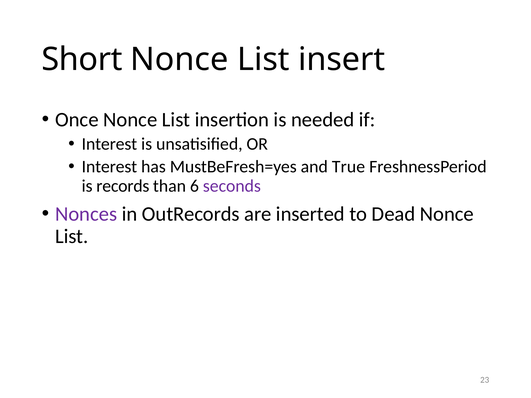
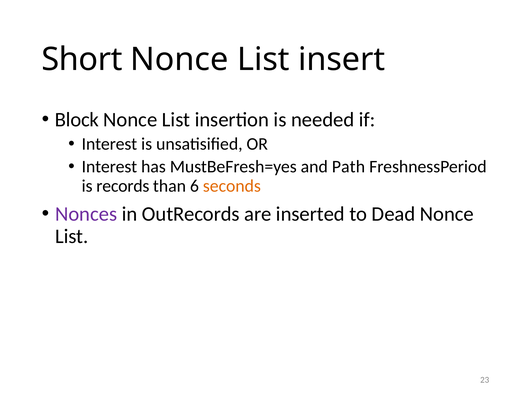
Once: Once -> Block
True: True -> Path
seconds colour: purple -> orange
